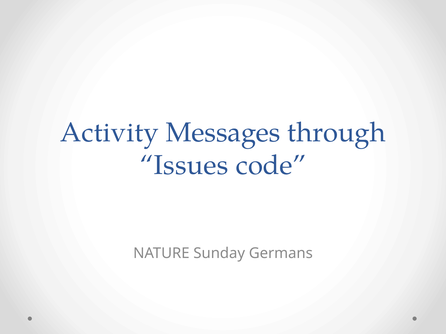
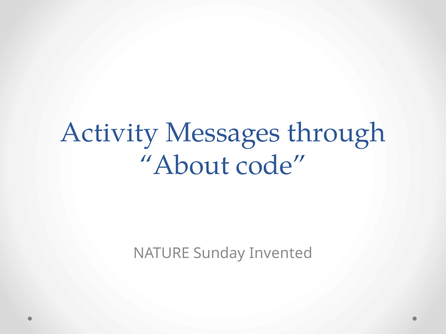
Issues: Issues -> About
Germans: Germans -> Invented
